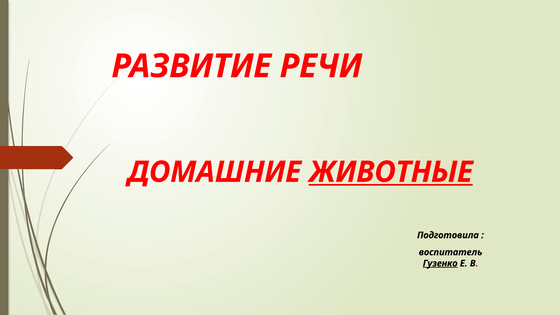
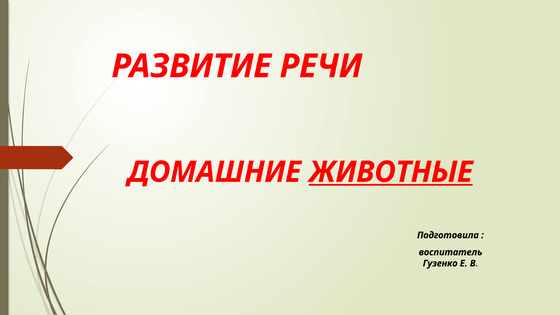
Гузенко underline: present -> none
